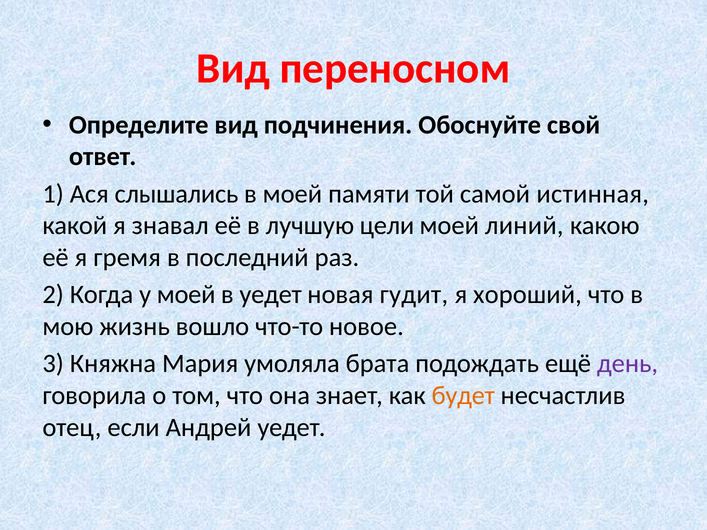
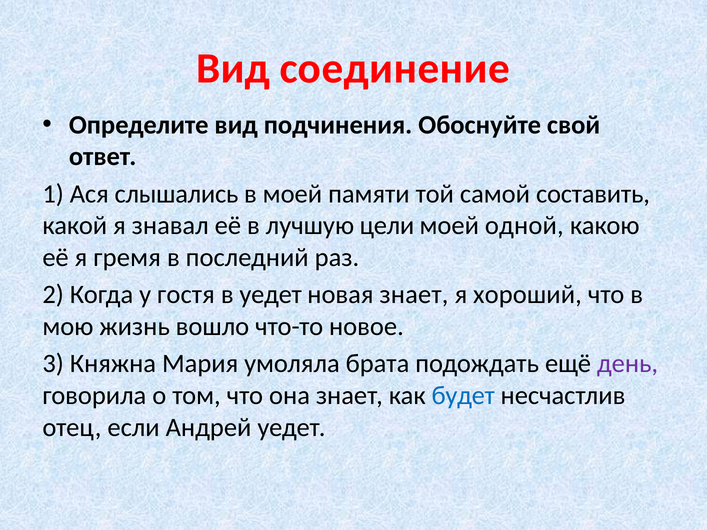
переносном: переносном -> соединение
истинная: истинная -> составить
линий: линий -> одной
у моей: моей -> гостя
новая гудит: гудит -> знает
будет colour: orange -> blue
